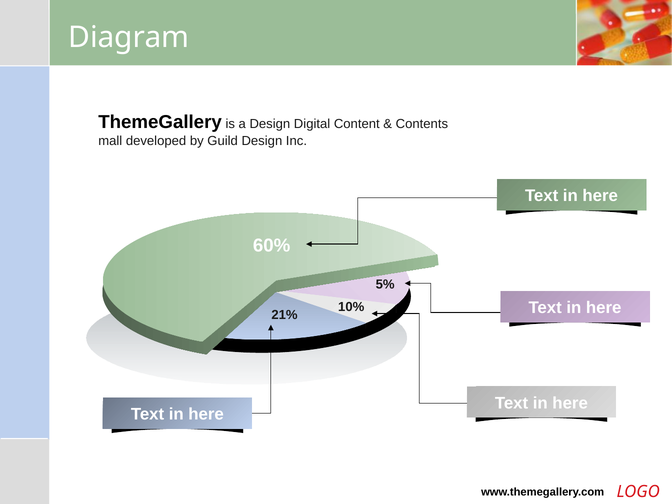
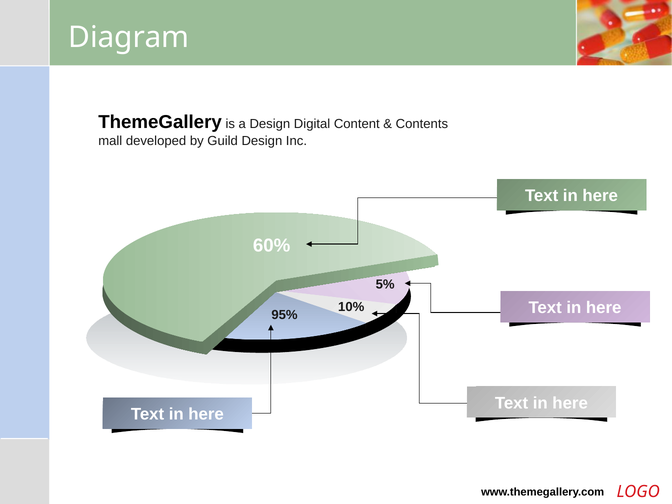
21%: 21% -> 95%
